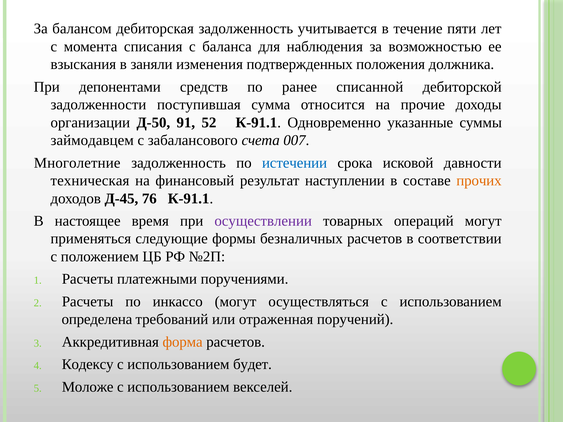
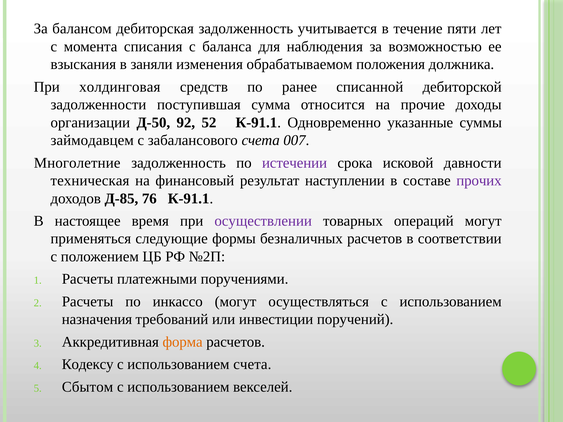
подтвержденных: подтвержденных -> обрабатываемом
депонентами: депонентами -> холдинговая
91: 91 -> 92
истечении colour: blue -> purple
прочих colour: orange -> purple
Д-45: Д-45 -> Д-85
определена: определена -> назначения
отраженная: отраженная -> инвестиции
использованием будет: будет -> счета
Моложе: Моложе -> Сбытом
